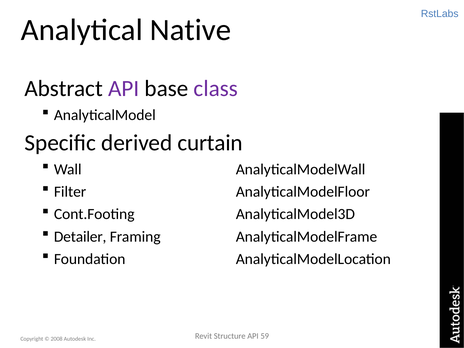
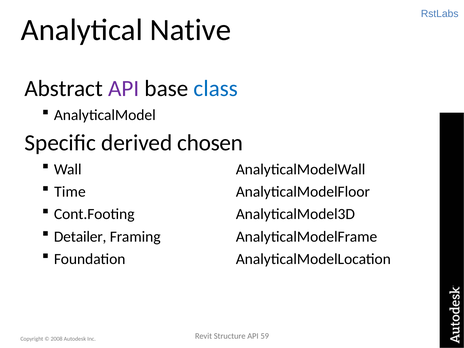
class colour: purple -> blue
curtain: curtain -> chosen
Filter: Filter -> Time
